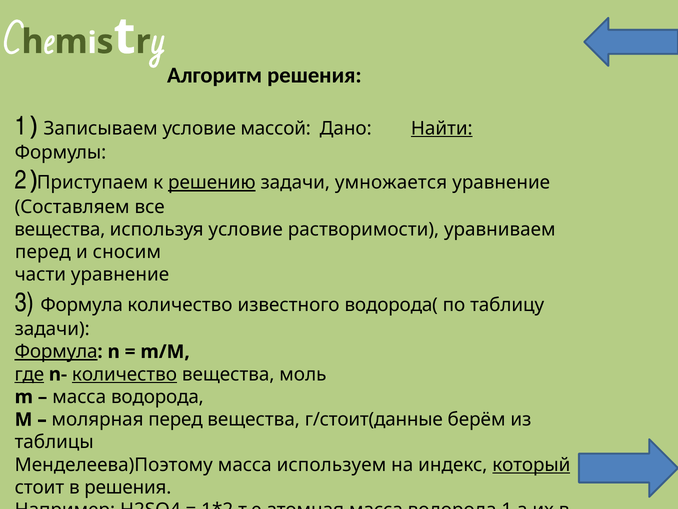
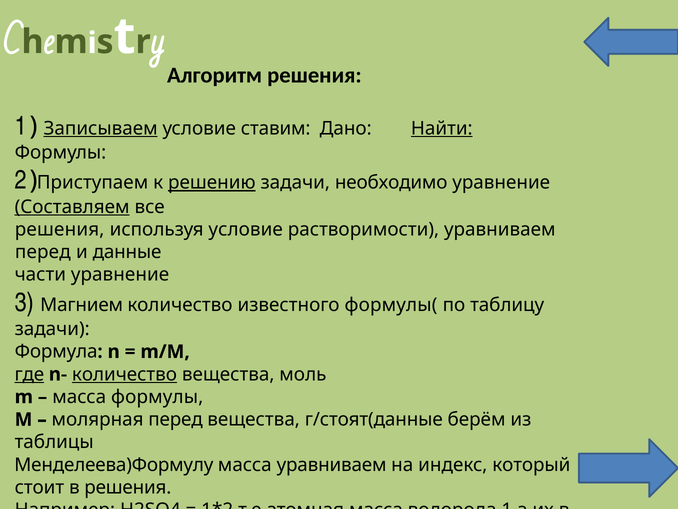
Записываем at (101, 128) underline: none -> present
массой: массой -> ставим
умножается: умножается -> необходимо
Составляем underline: none -> present
вещества at (60, 229): вещества -> решения
и сносим: сносим -> данные
3 Формула: Формула -> Магнием
водорода(: водорода( -> формулы(
Формула at (56, 351) underline: present -> none
водорода at (157, 397): водорода -> формулы
г/стоит(данные: г/стоит(данные -> г/стоят(данные
Менделеева)Поэтому: Менделеева)Поэтому -> Менделеева)Формулу
масса используем: используем -> уравниваем
который underline: present -> none
